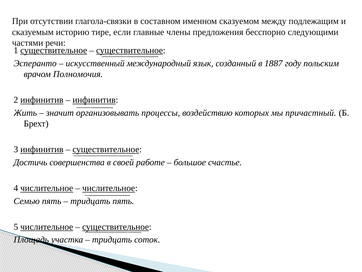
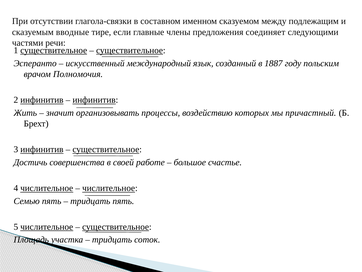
историю: историю -> вводные
бесспорно: бесспорно -> соединяет
